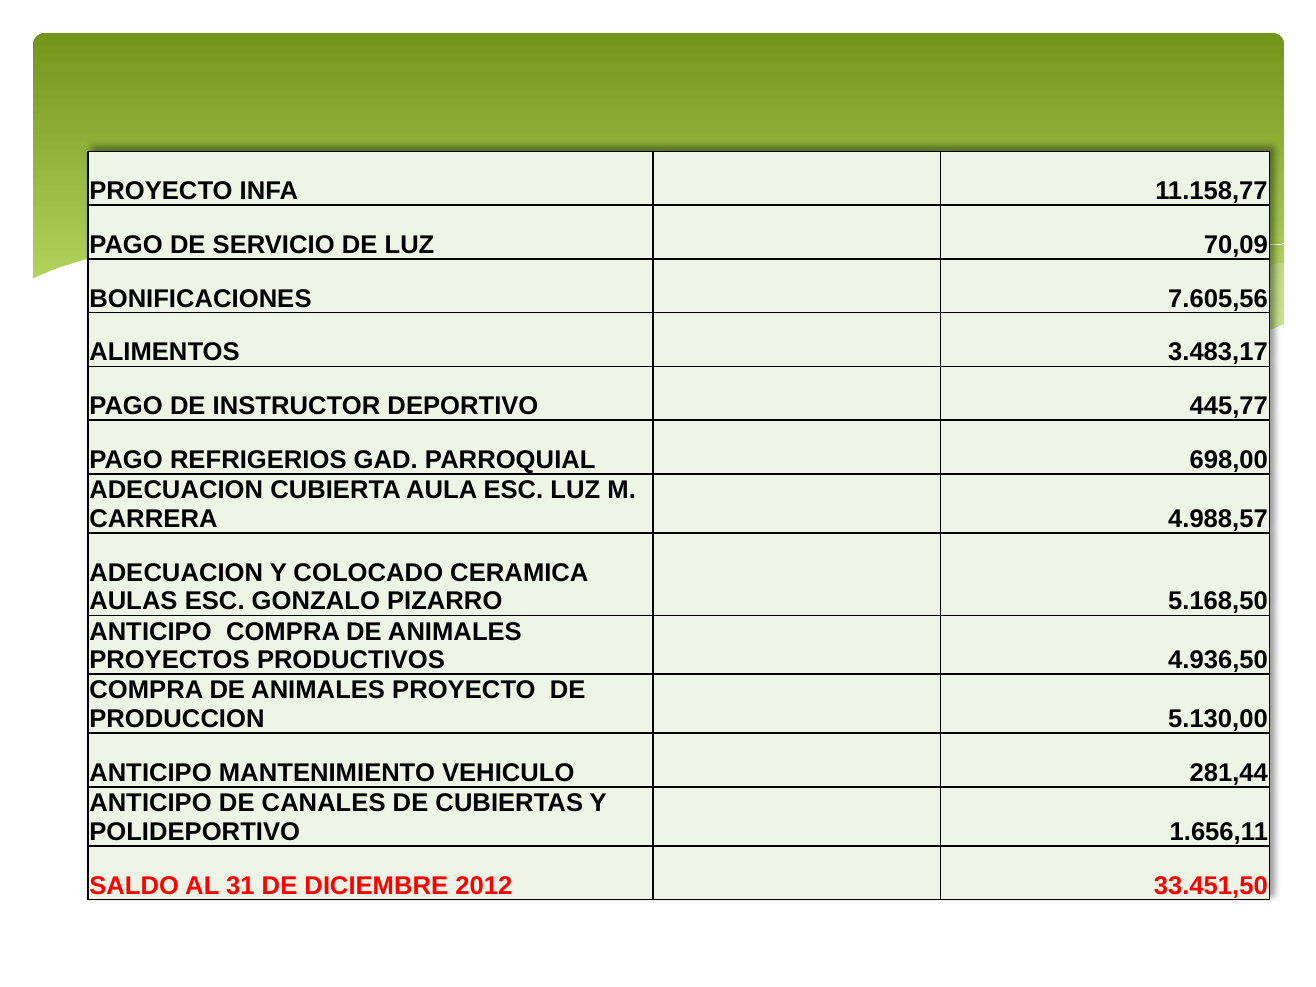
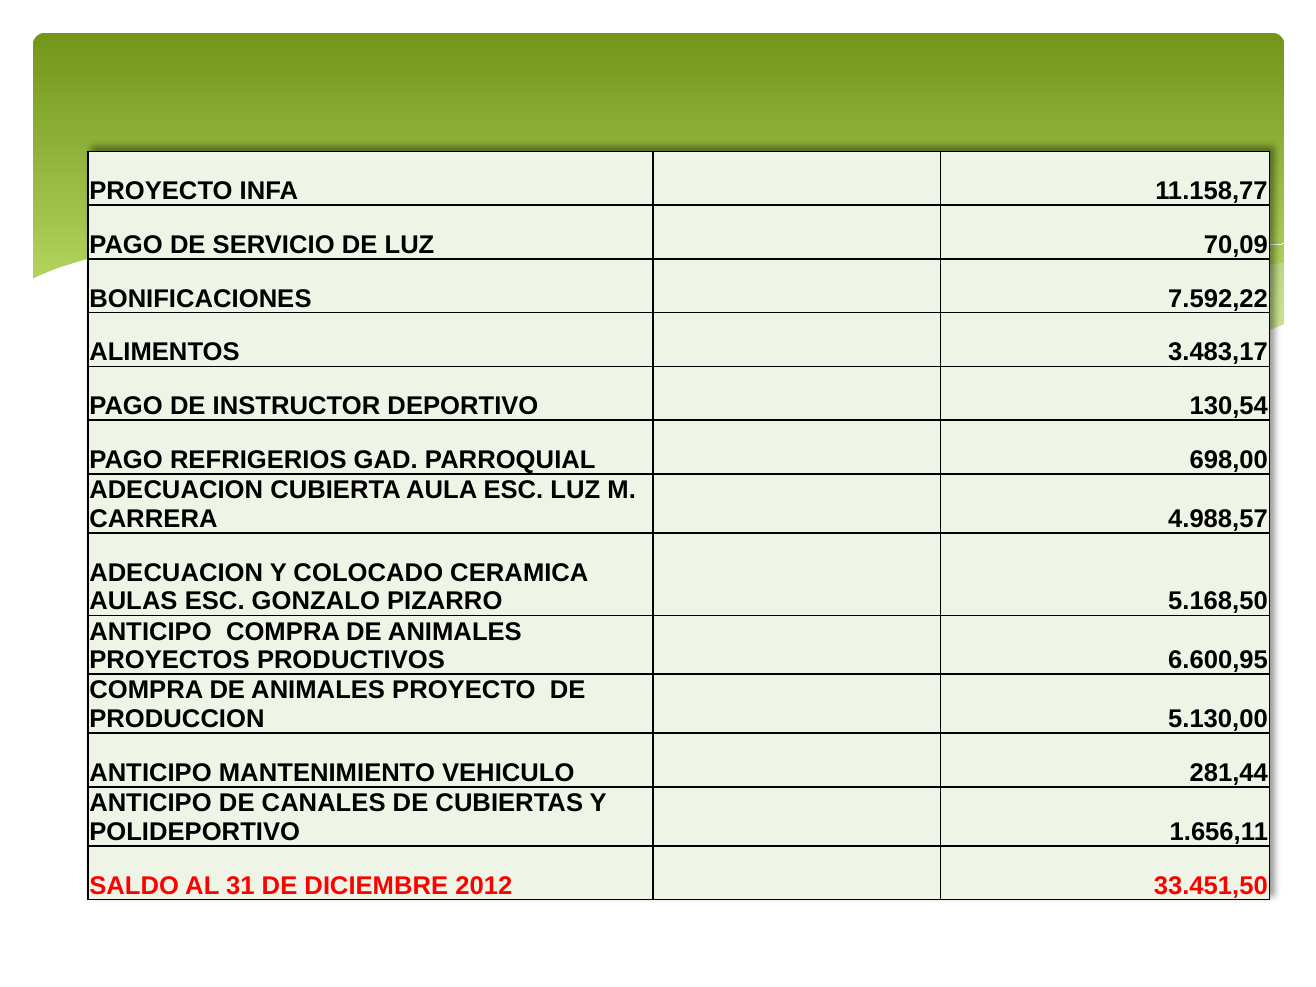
7.605,56: 7.605,56 -> 7.592,22
445,77: 445,77 -> 130,54
4.936,50: 4.936,50 -> 6.600,95
